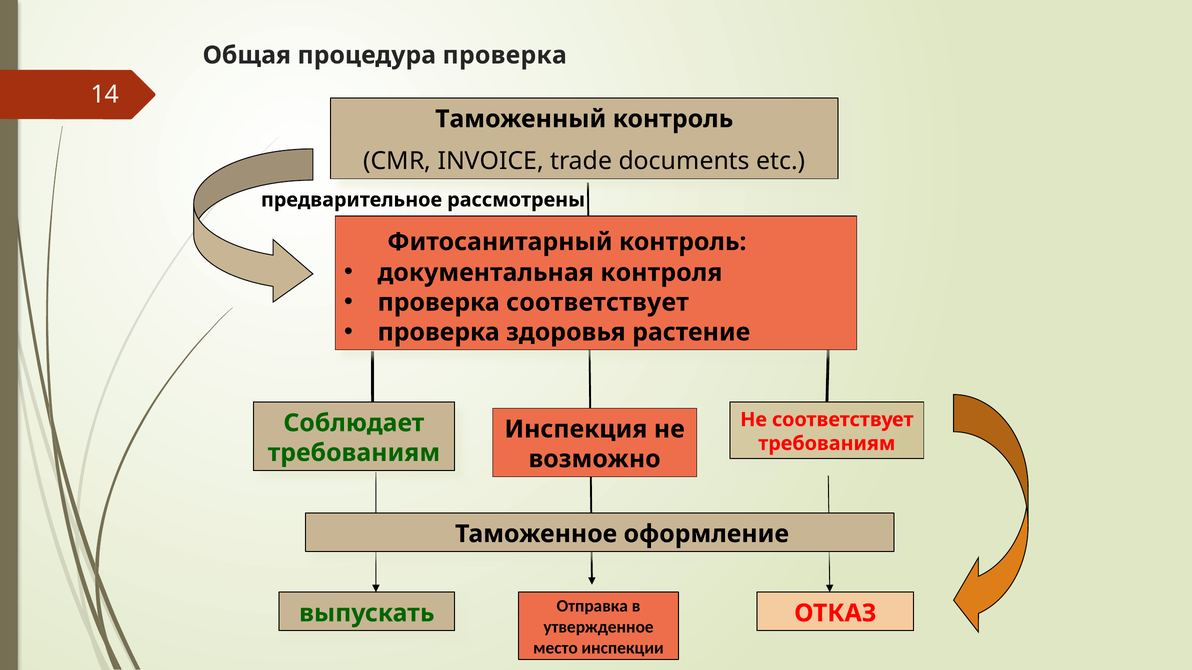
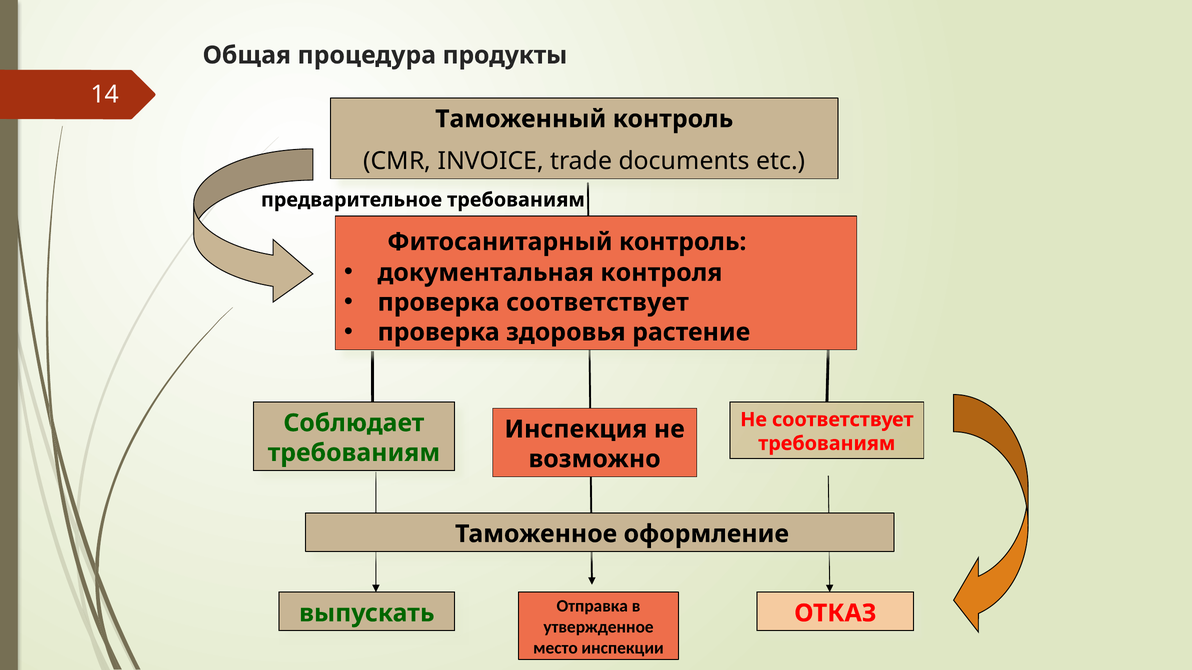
процедура проверка: проверка -> продукты
предварительное рассмотрены: рассмотрены -> требованиям
